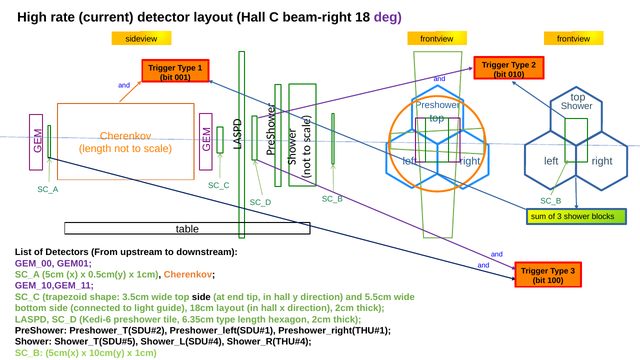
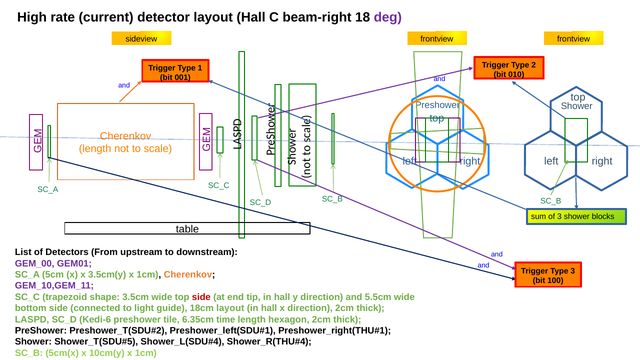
0.5cm(y: 0.5cm(y -> 3.5cm(y
side at (201, 297) colour: black -> red
6.35cm type: type -> time
